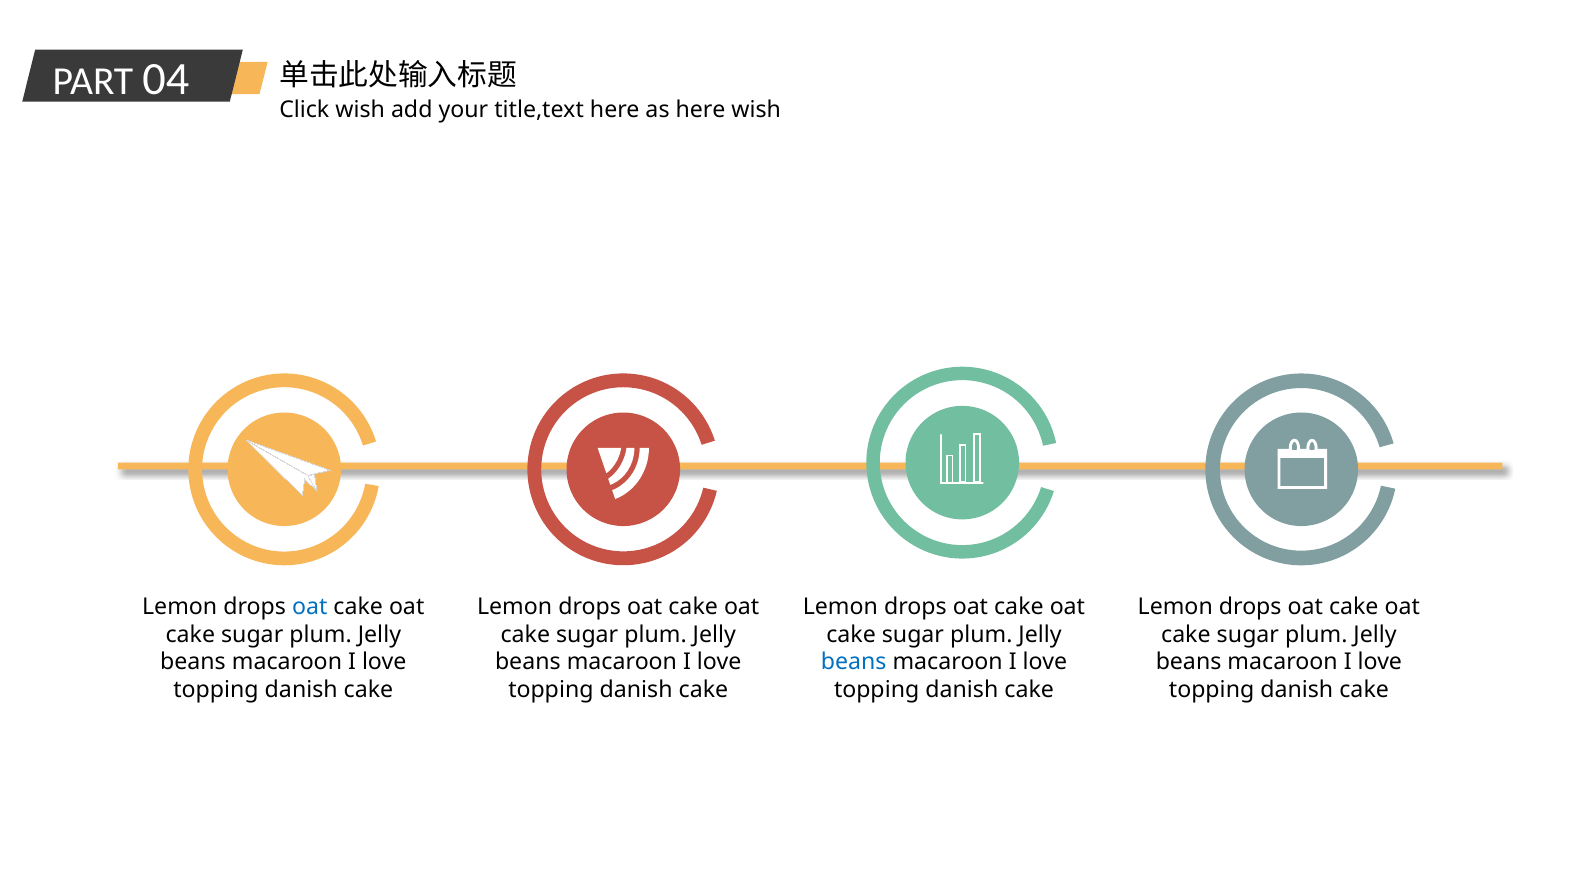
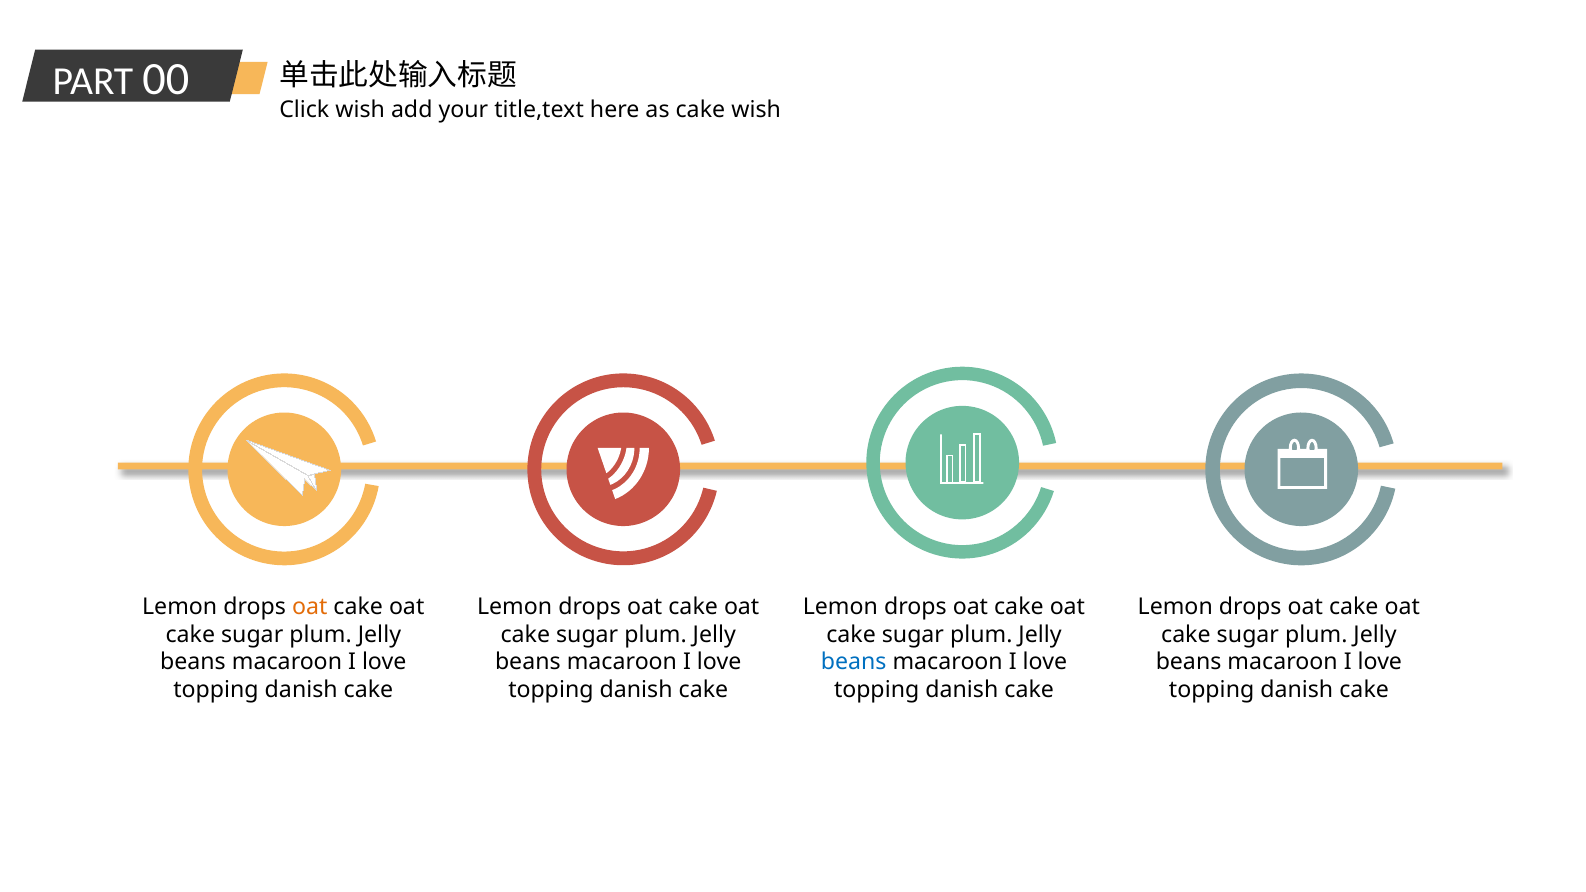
04: 04 -> 00
as here: here -> cake
oat at (310, 607) colour: blue -> orange
